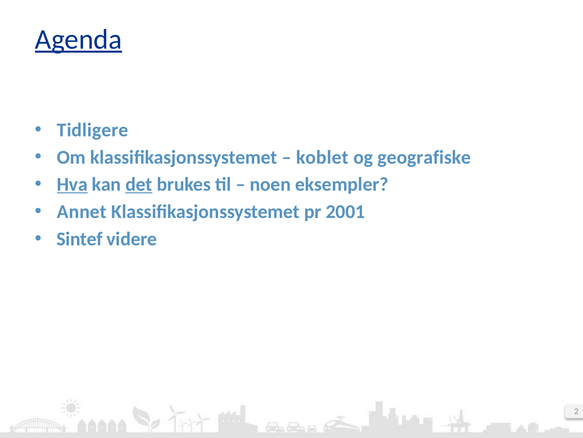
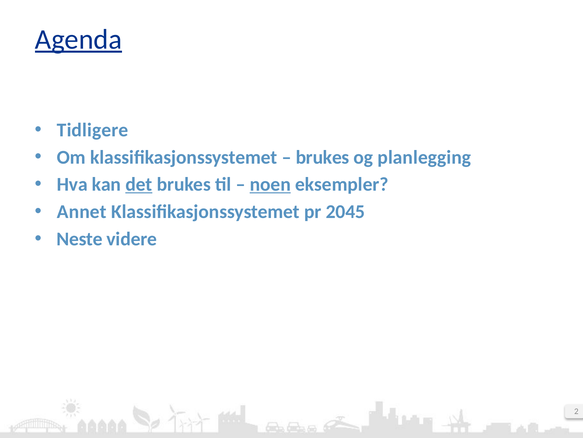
koblet at (322, 157): koblet -> brukes
geografiske: geografiske -> planlegging
Hva underline: present -> none
noen underline: none -> present
2001: 2001 -> 2045
Sintef: Sintef -> Neste
